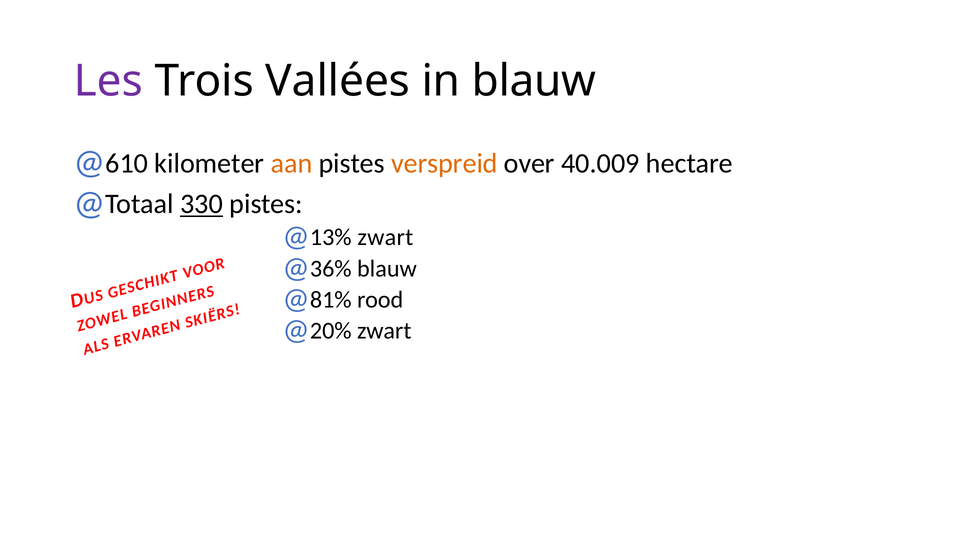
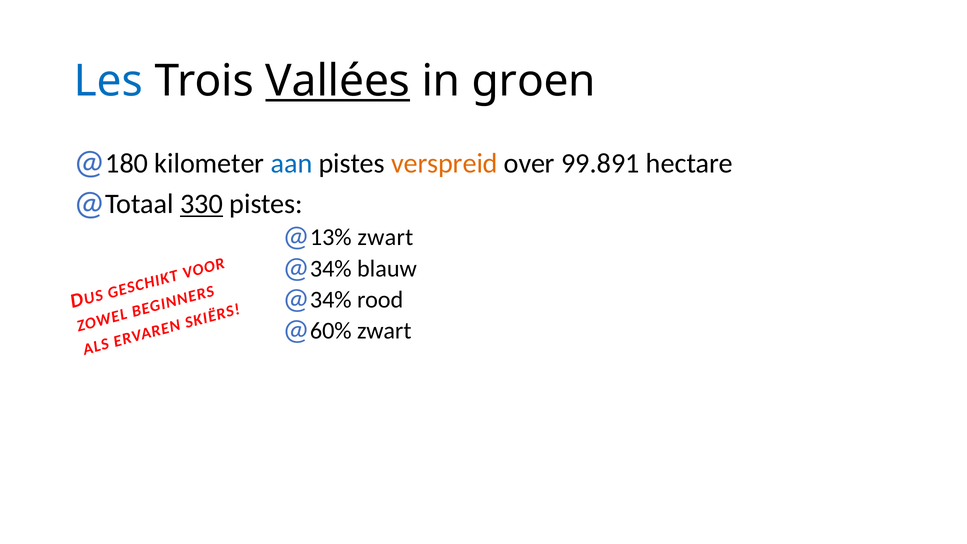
Les colour: purple -> blue
Vallées underline: none -> present
in blauw: blauw -> groen
610: 610 -> 180
aan colour: orange -> blue
40.009: 40.009 -> 99.891
36% at (331, 268): 36% -> 34%
81% at (331, 300): 81% -> 34%
20%: 20% -> 60%
